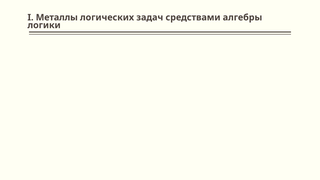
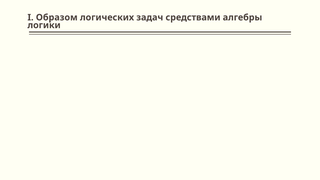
Металлы: Металлы -> Образом
